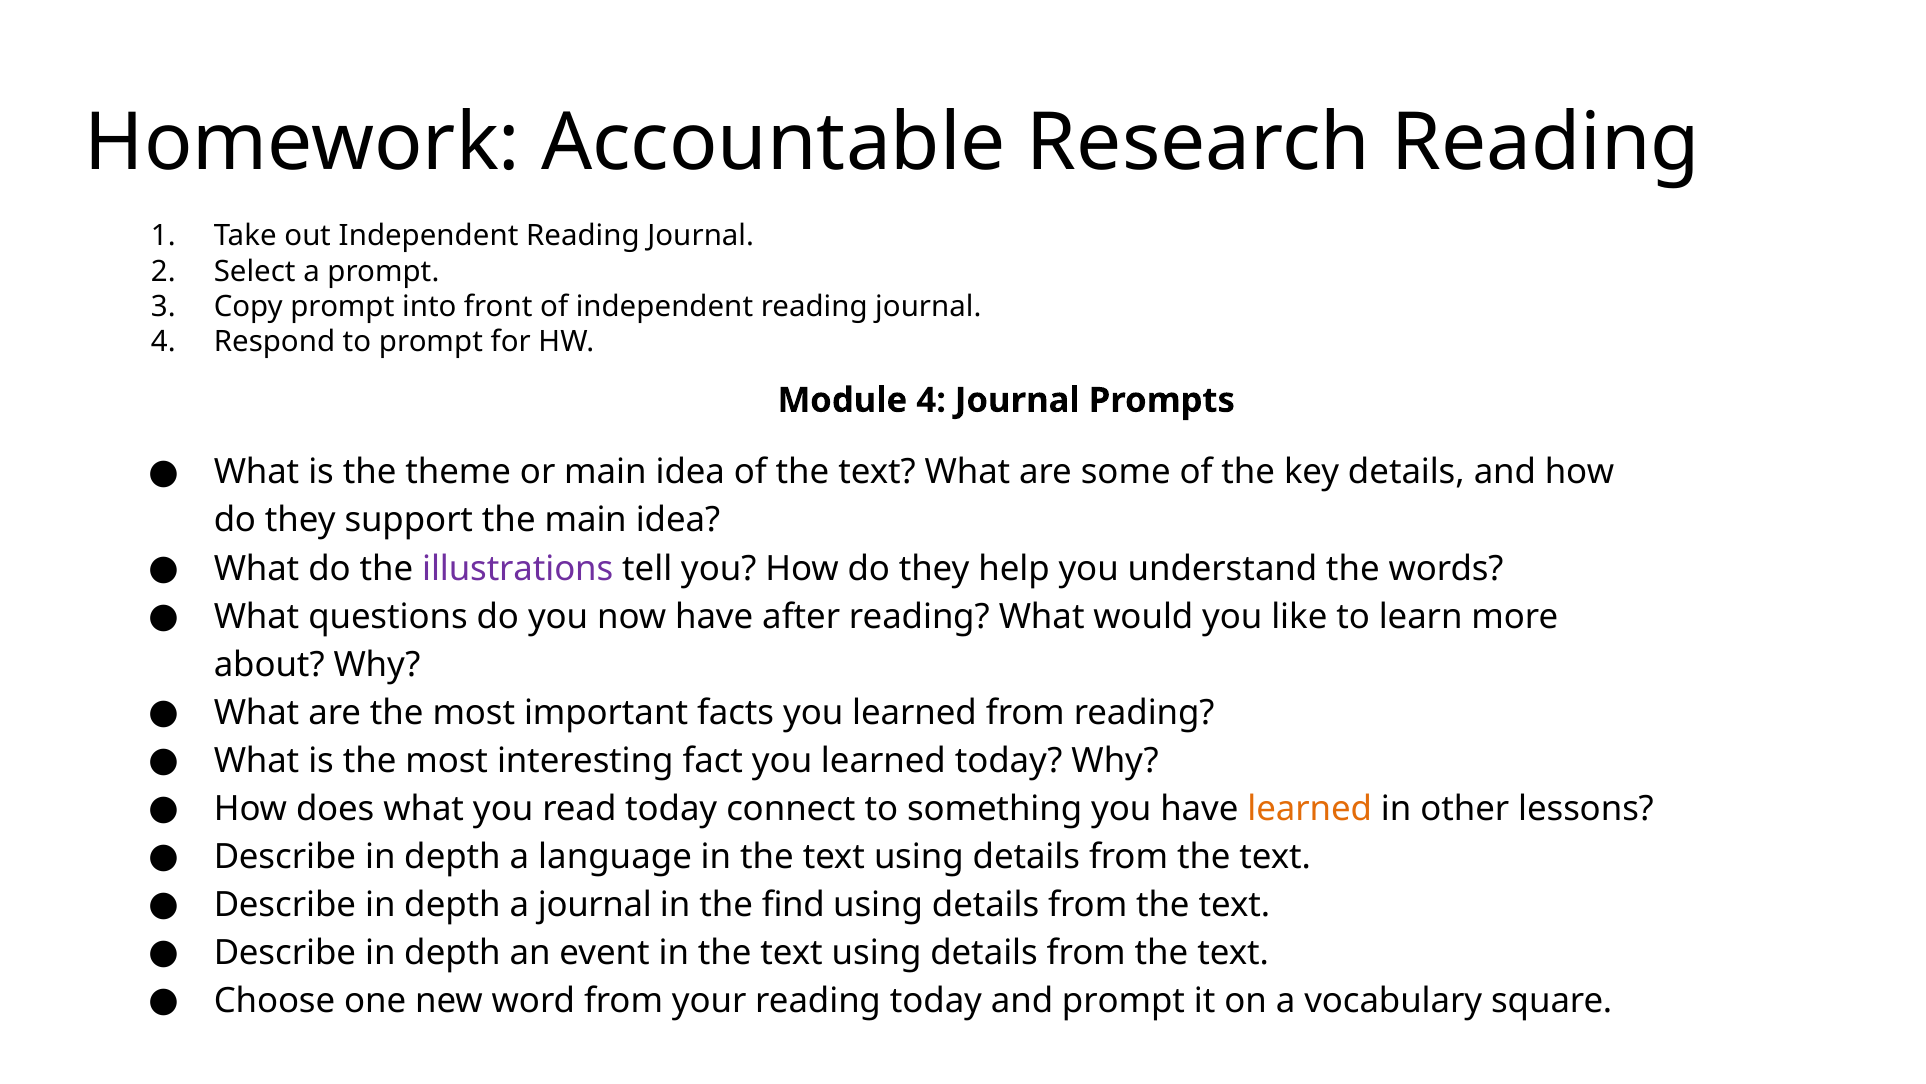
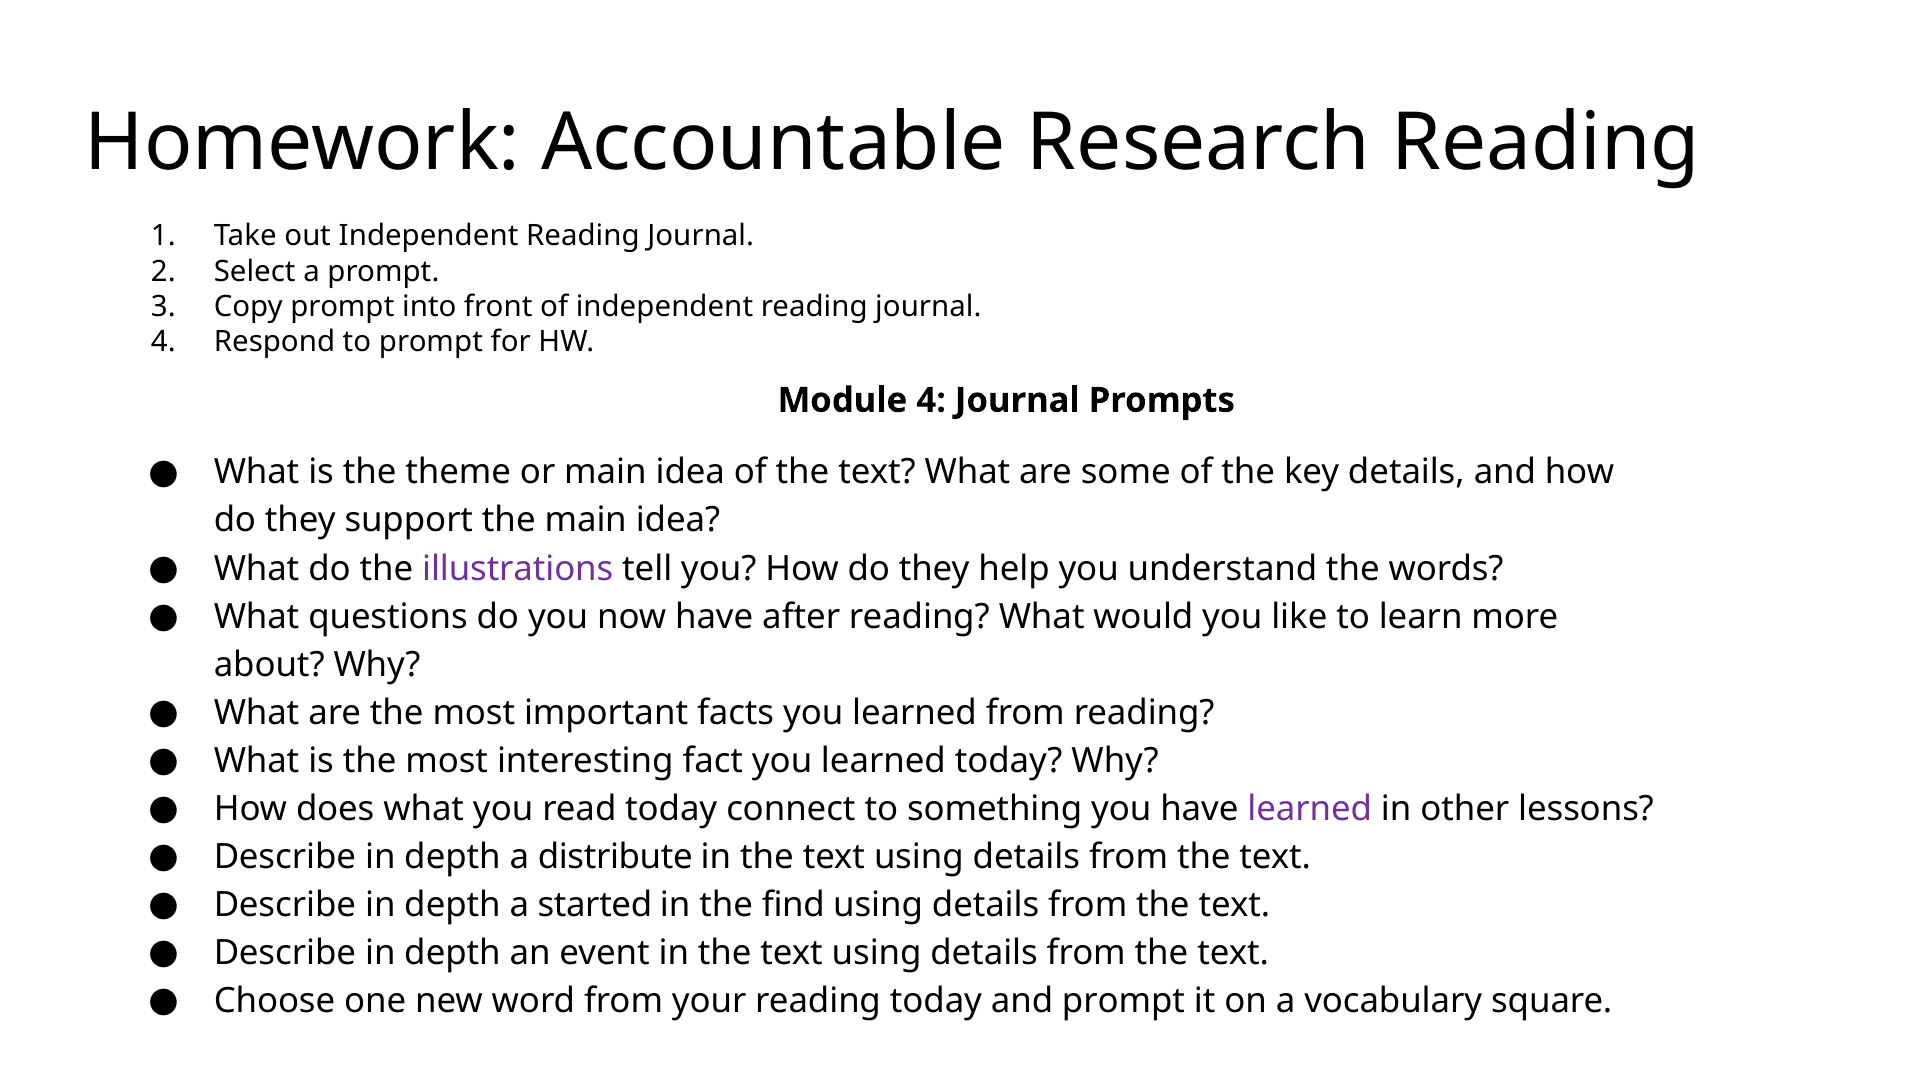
learned at (1310, 808) colour: orange -> purple
language: language -> distribute
a journal: journal -> started
